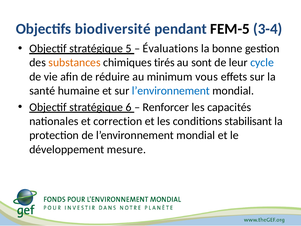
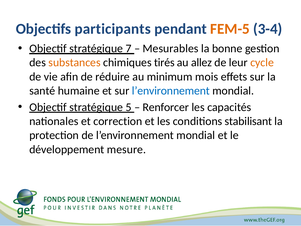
biodiversité: biodiversité -> participants
FEM-5 colour: black -> orange
5: 5 -> 7
Évaluations: Évaluations -> Mesurables
sont: sont -> allez
cycle colour: blue -> orange
vous: vous -> mois
6: 6 -> 5
